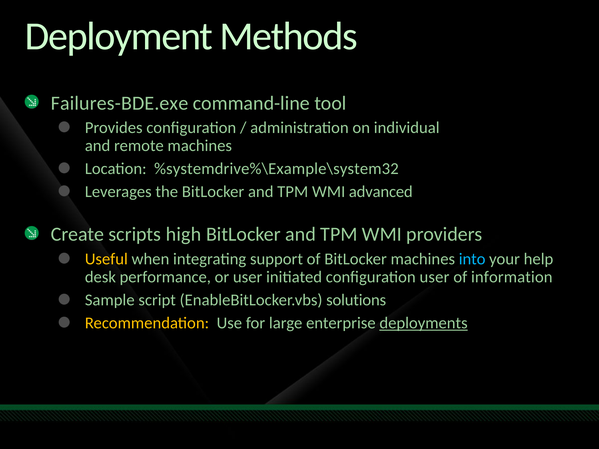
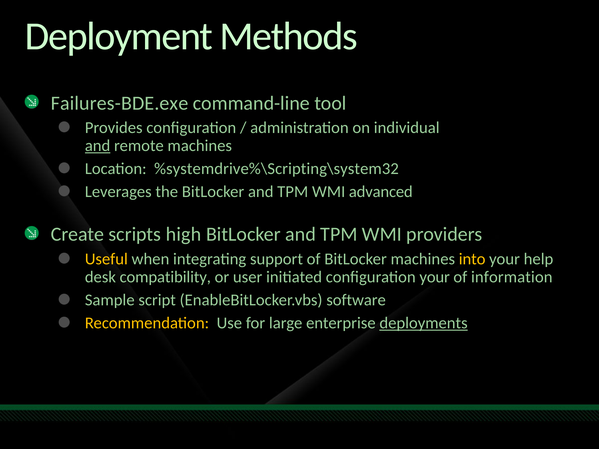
and at (98, 146) underline: none -> present
%systemdrive%\Example\system32: %systemdrive%\Example\system32 -> %systemdrive%\Scripting\system32
into colour: light blue -> yellow
performance: performance -> compatibility
configuration user: user -> your
solutions: solutions -> software
